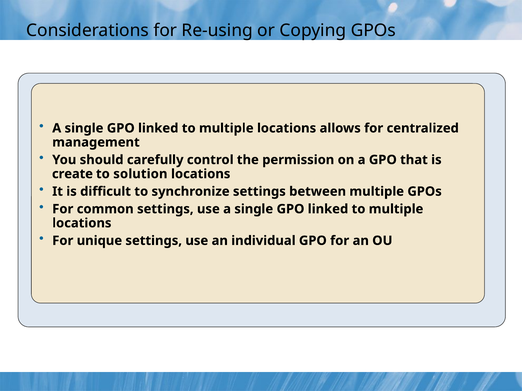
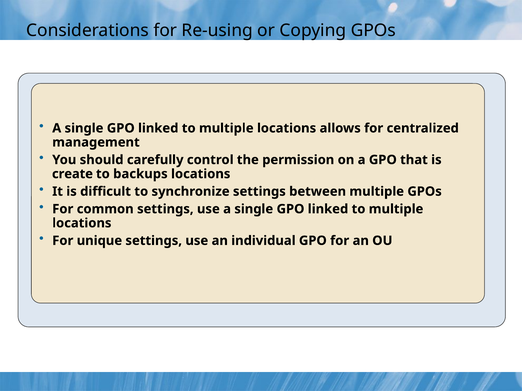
solution: solution -> backups
